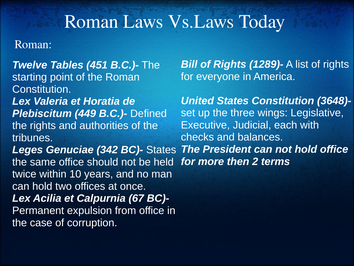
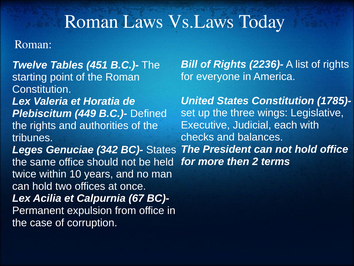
1289)-: 1289)- -> 2236)-
3648)-: 3648)- -> 1785)-
